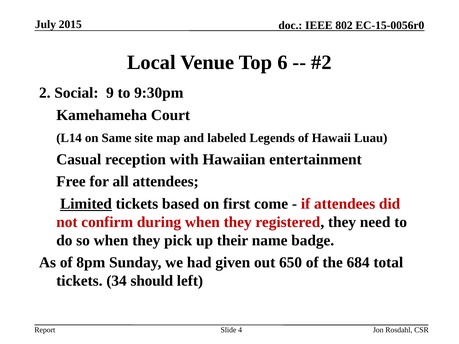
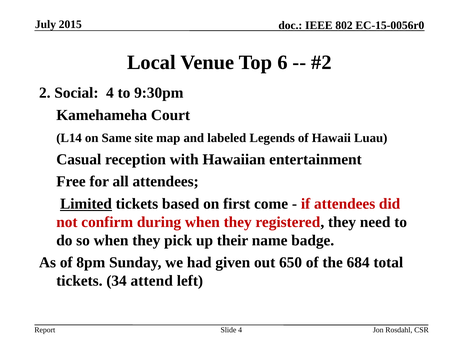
Social 9: 9 -> 4
should: should -> attend
